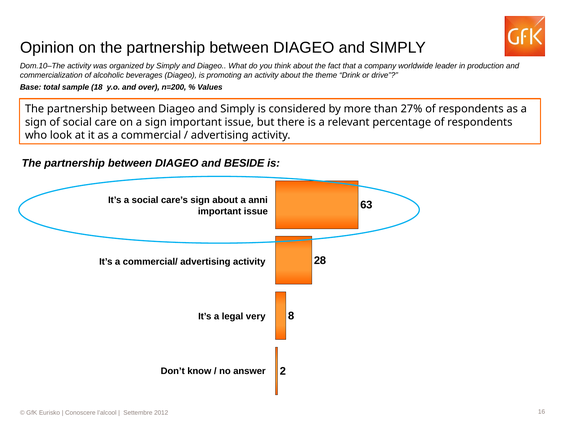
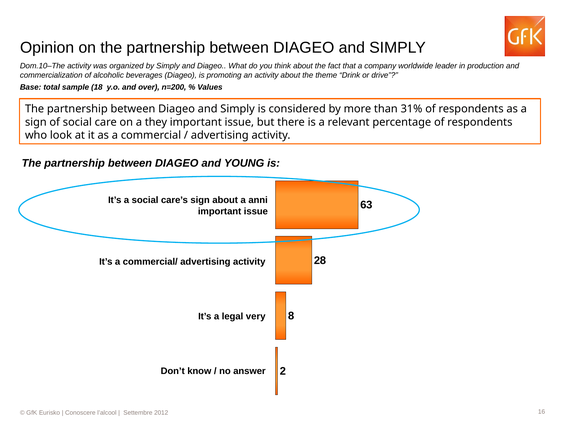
27%: 27% -> 31%
on a sign: sign -> they
BESIDE: BESIDE -> YOUNG
